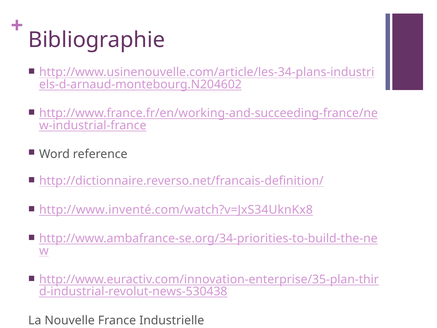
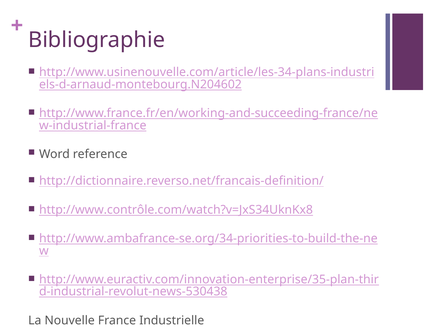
http://www.inventé.com/watch?v=JxS34UknKx8: http://www.inventé.com/watch?v=JxS34UknKx8 -> http://www.contrôle.com/watch?v=JxS34UknKx8
